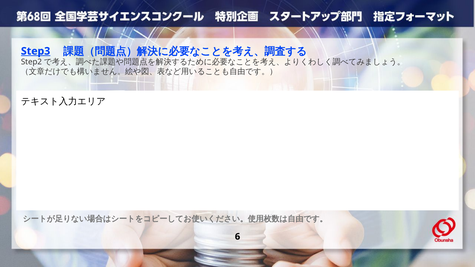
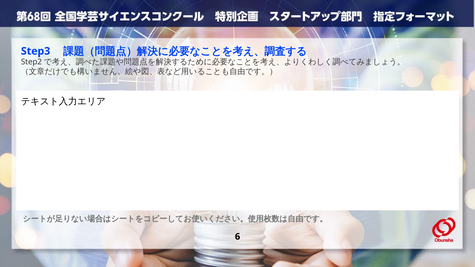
Step3 underline: present -> none
